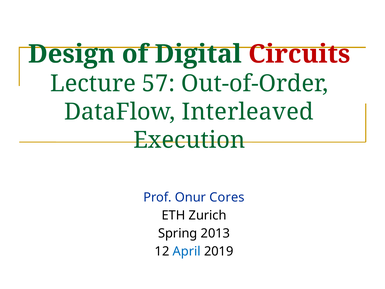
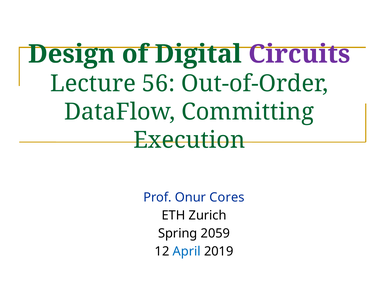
Circuits colour: red -> purple
57: 57 -> 56
Interleaved: Interleaved -> Committing
2013: 2013 -> 2059
